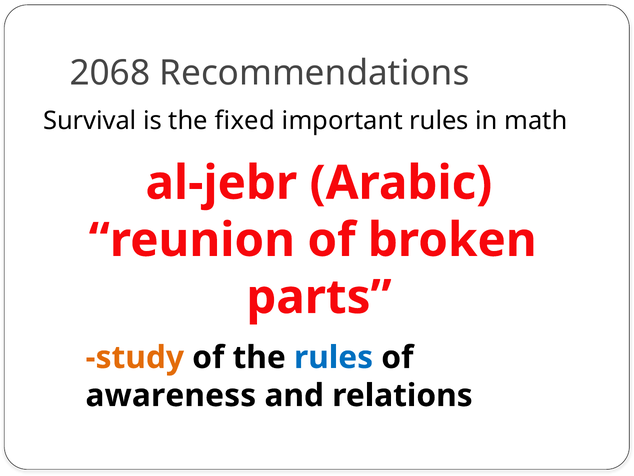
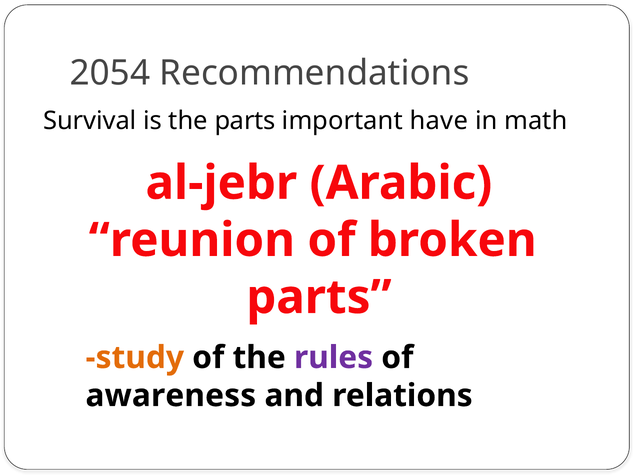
2068: 2068 -> 2054
the fixed: fixed -> parts
important rules: rules -> have
rules at (334, 357) colour: blue -> purple
